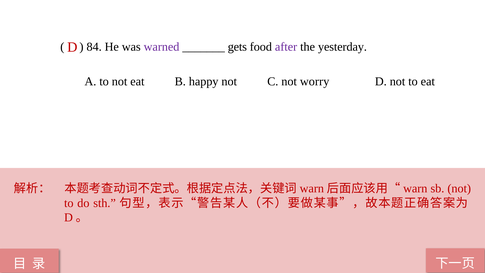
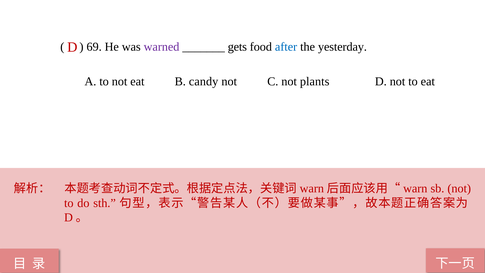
84: 84 -> 69
after colour: purple -> blue
happy: happy -> candy
worry: worry -> plants
